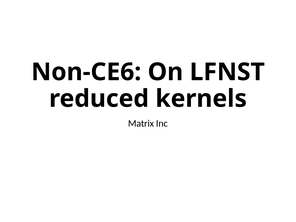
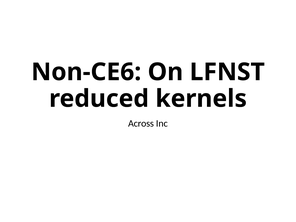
Matrix: Matrix -> Across
